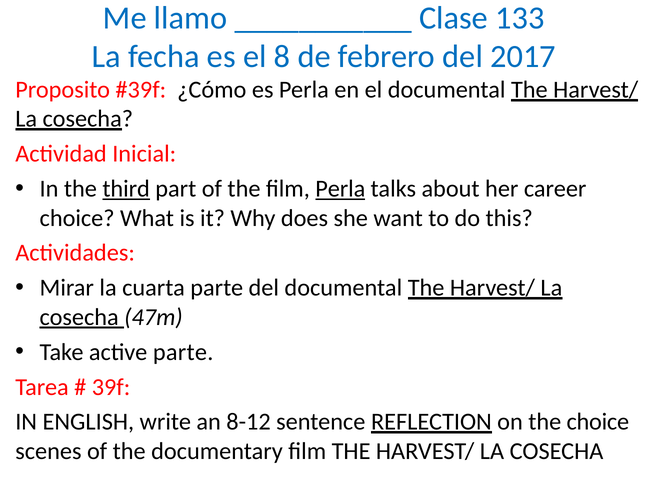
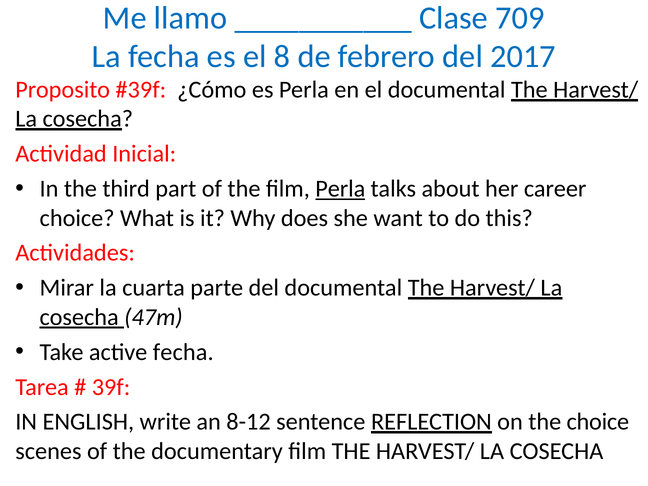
133: 133 -> 709
third underline: present -> none
active parte: parte -> fecha
